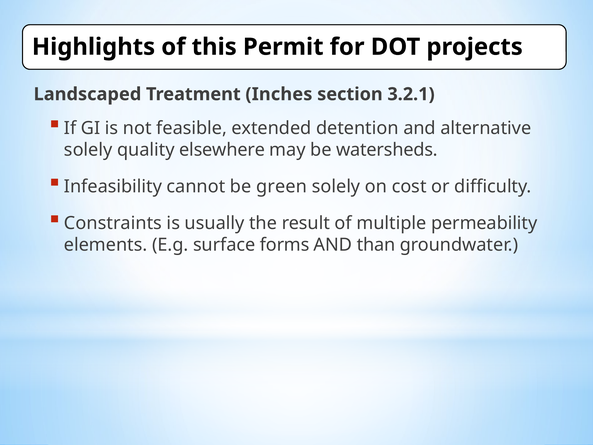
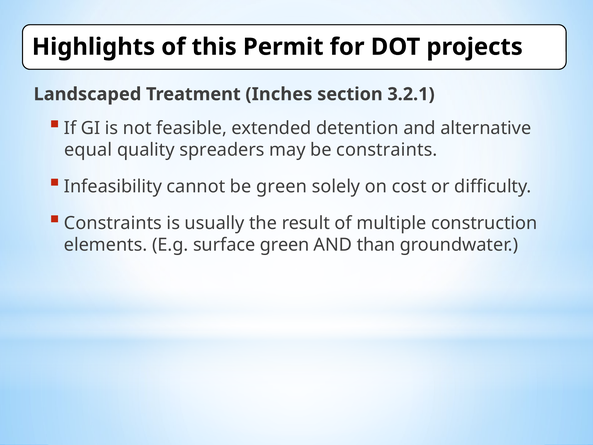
solely at (88, 150): solely -> equal
elsewhere: elsewhere -> spreaders
be watersheds: watersheds -> constraints
permeability: permeability -> construction
surface forms: forms -> green
